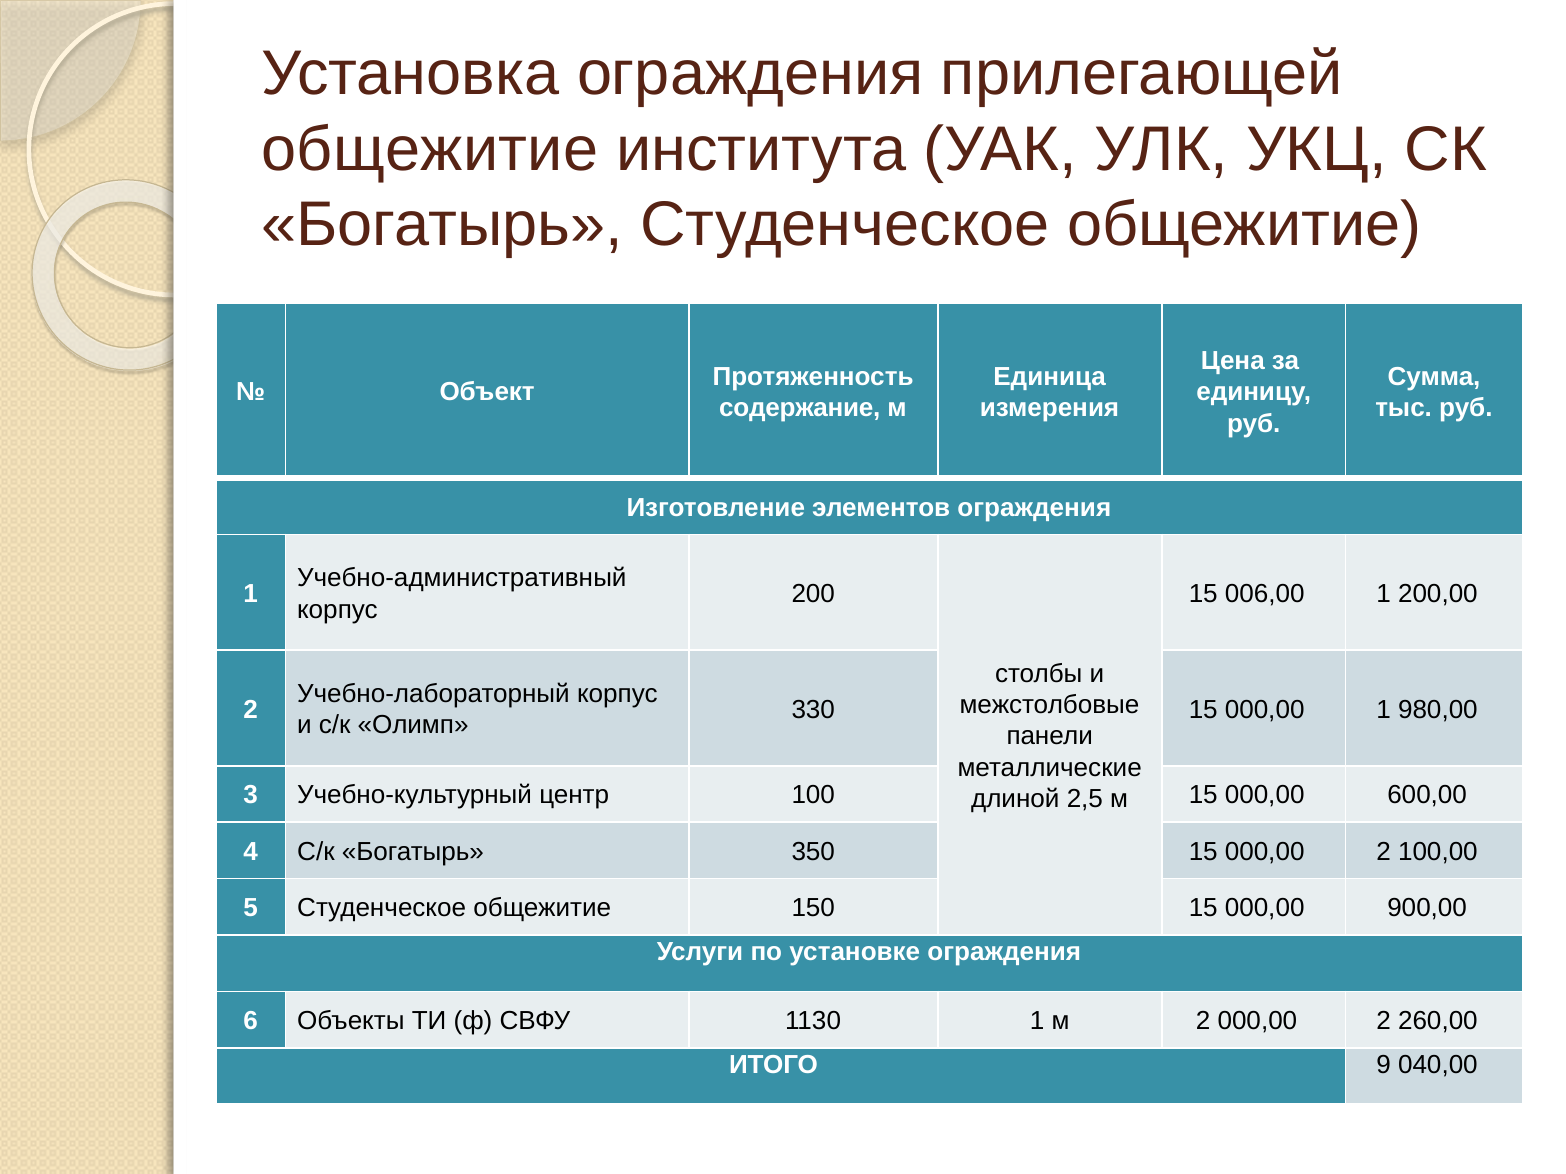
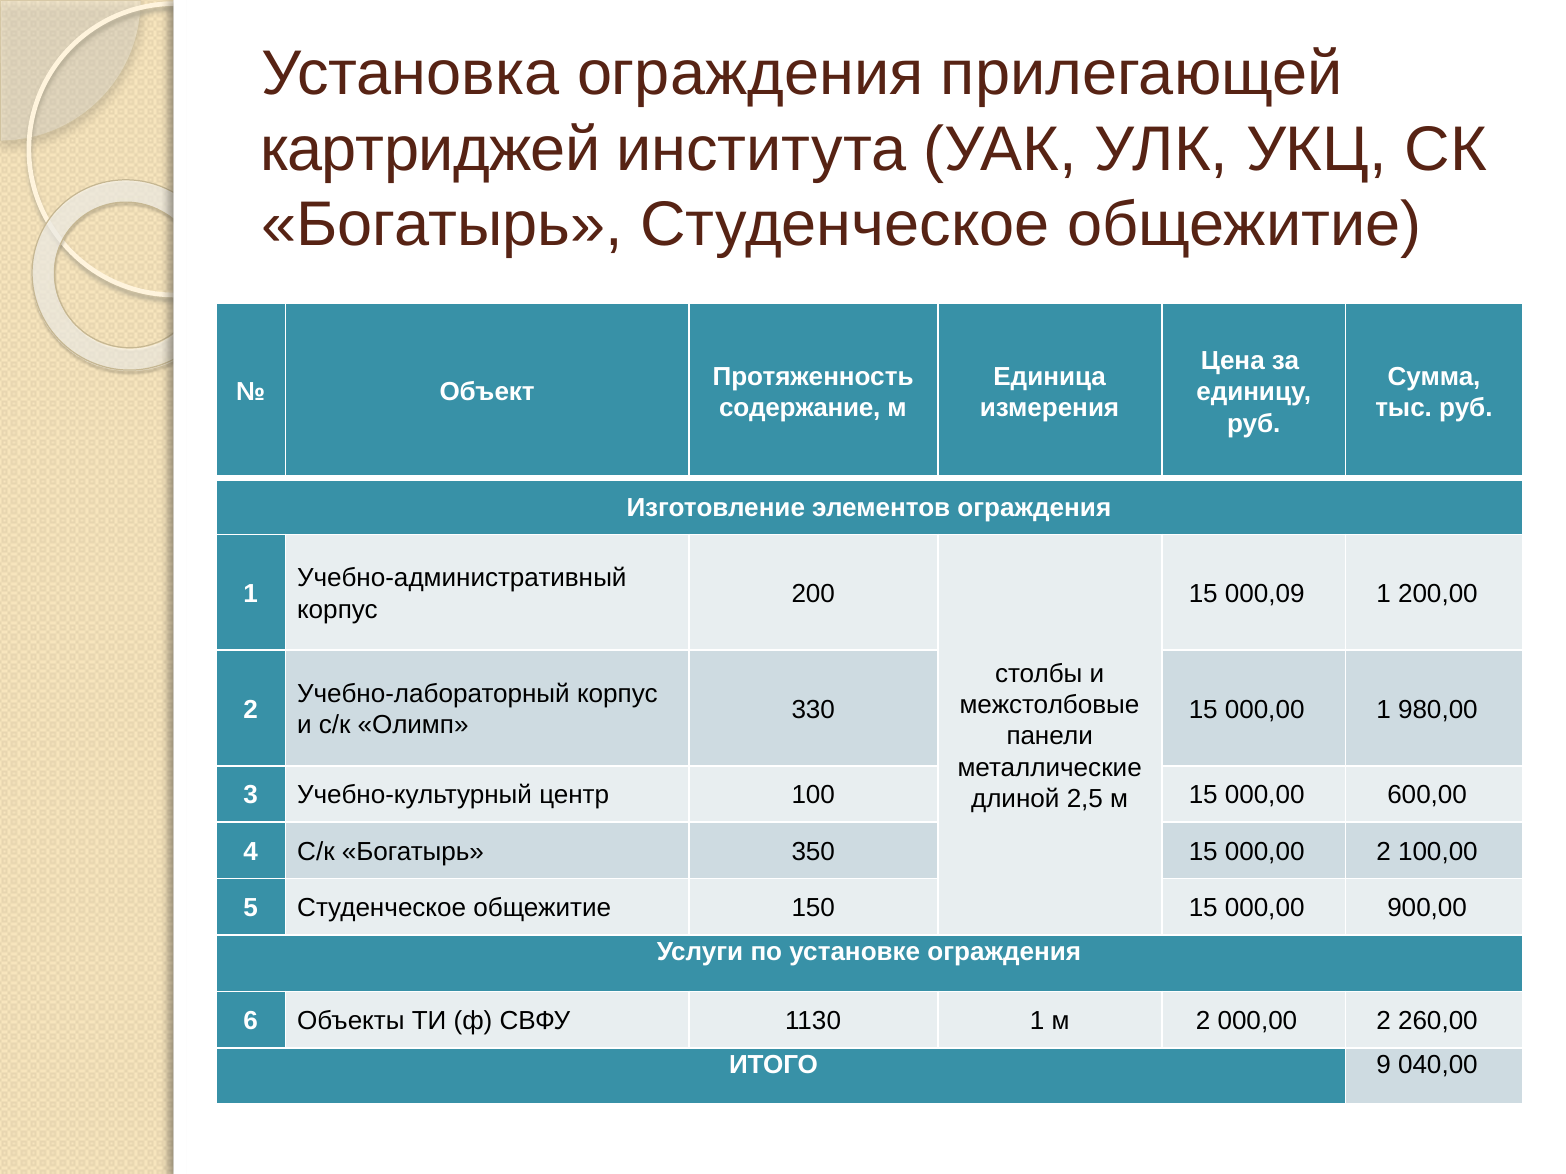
общежитие at (430, 149): общежитие -> картриджей
006,00: 006,00 -> 000,09
